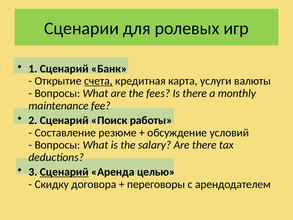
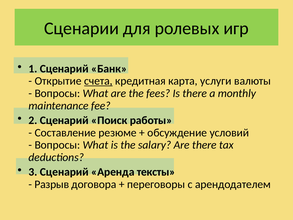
Сценарий at (64, 172) underline: present -> none
целью: целью -> тексты
Скидку: Скидку -> Разрыв
